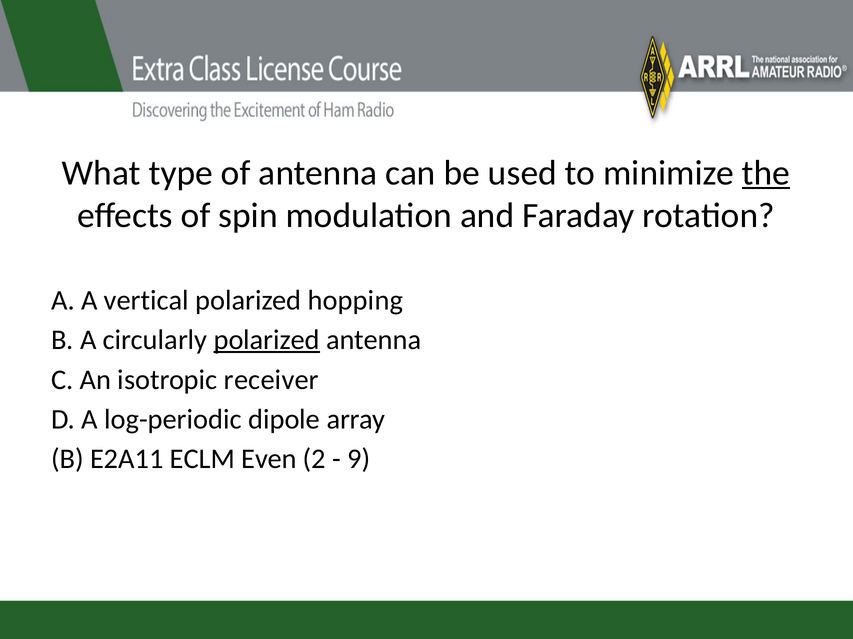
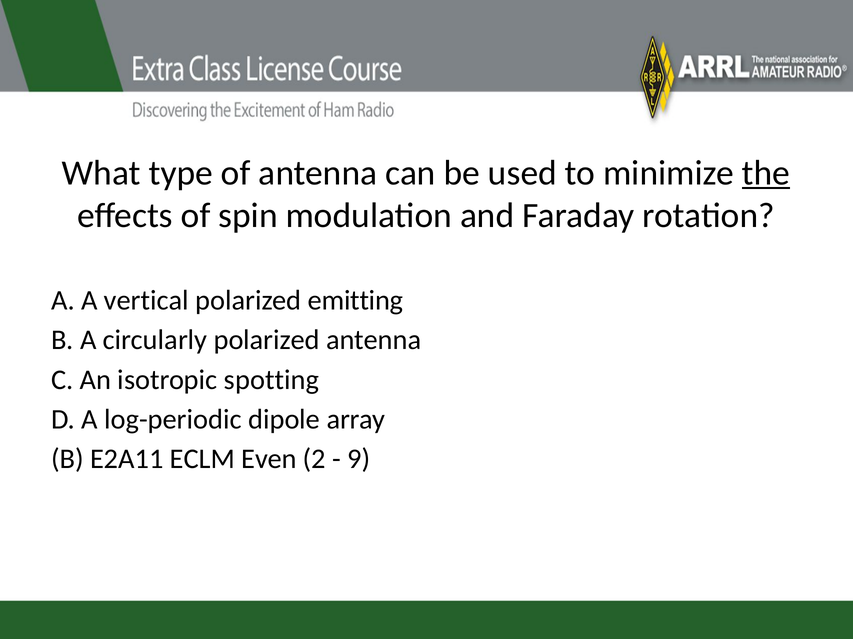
hopping: hopping -> emitting
polarized at (267, 340) underline: present -> none
receiver: receiver -> spotting
